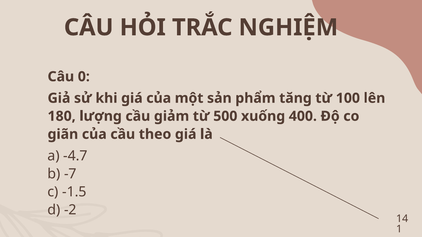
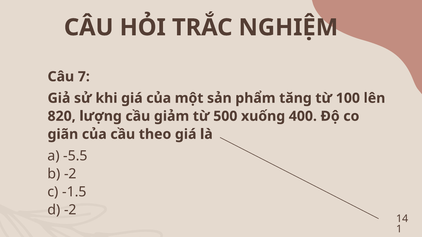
0: 0 -> 7
180: 180 -> 820
-4.7: -4.7 -> -5.5
b -7: -7 -> -2
